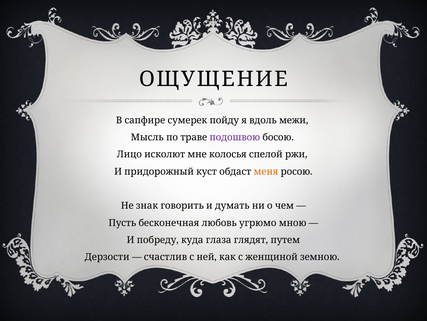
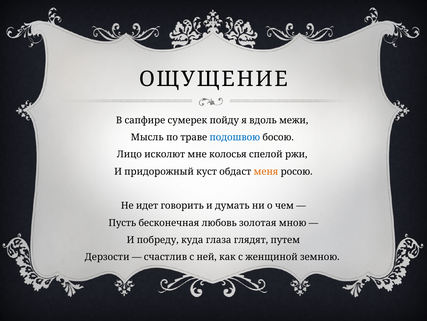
подошвою colour: purple -> blue
знак: знак -> идет
угрюмо: угрюмо -> золотая
